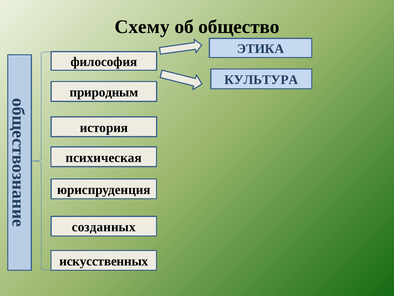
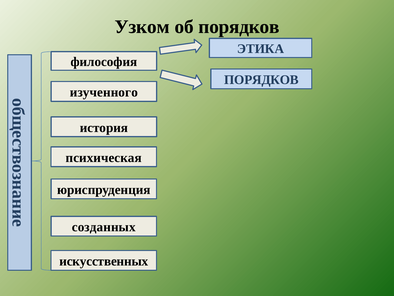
Схему: Схему -> Узком
об общество: общество -> порядков
КУЛЬТУРА at (261, 80): КУЛЬТУРА -> ПОРЯДКОВ
природным: природным -> изученного
